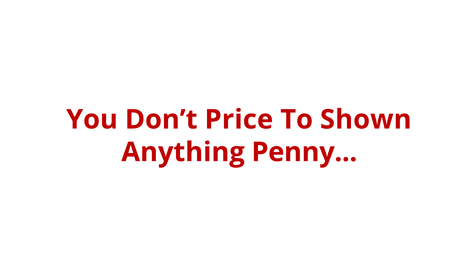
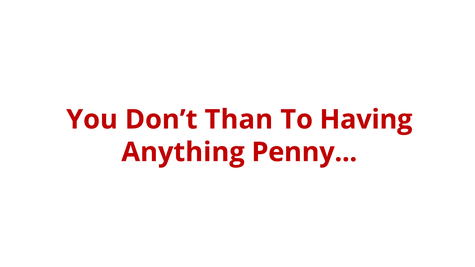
Price: Price -> Than
Shown: Shown -> Having
